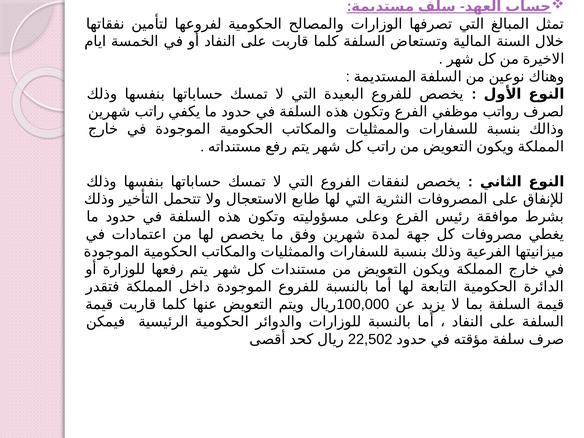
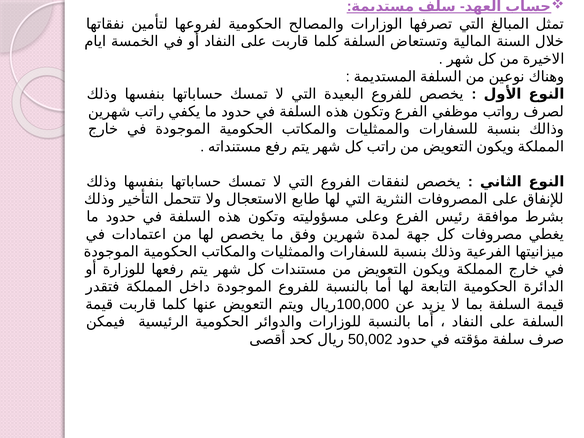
22,502: 22,502 -> 50,002
